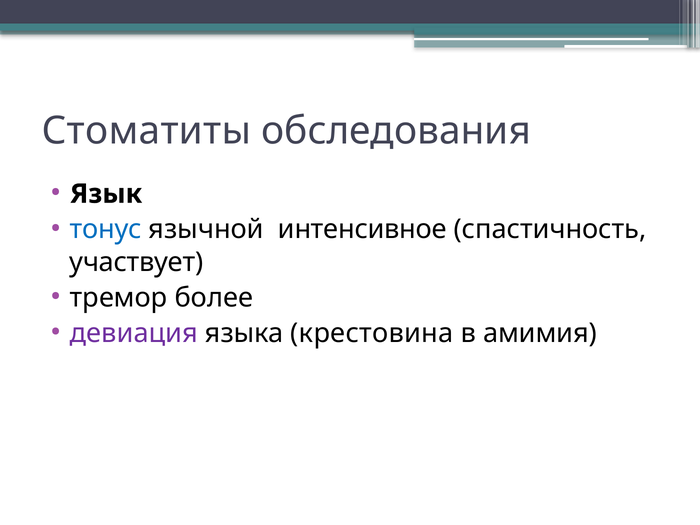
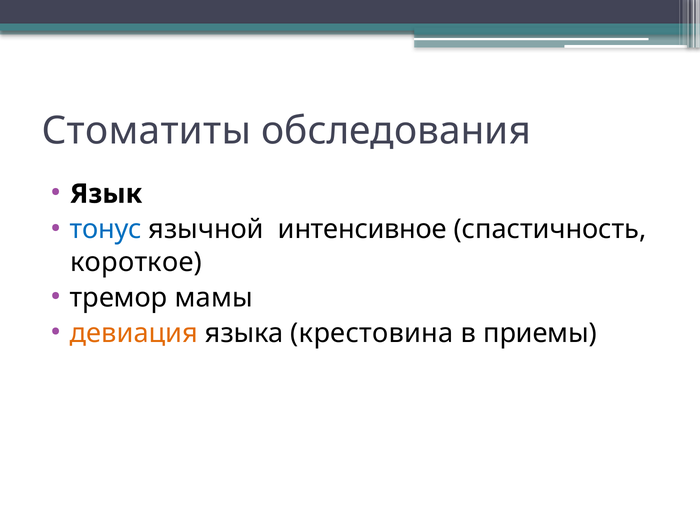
участвует: участвует -> короткое
более: более -> мамы
девиация colour: purple -> orange
амимия: амимия -> приемы
